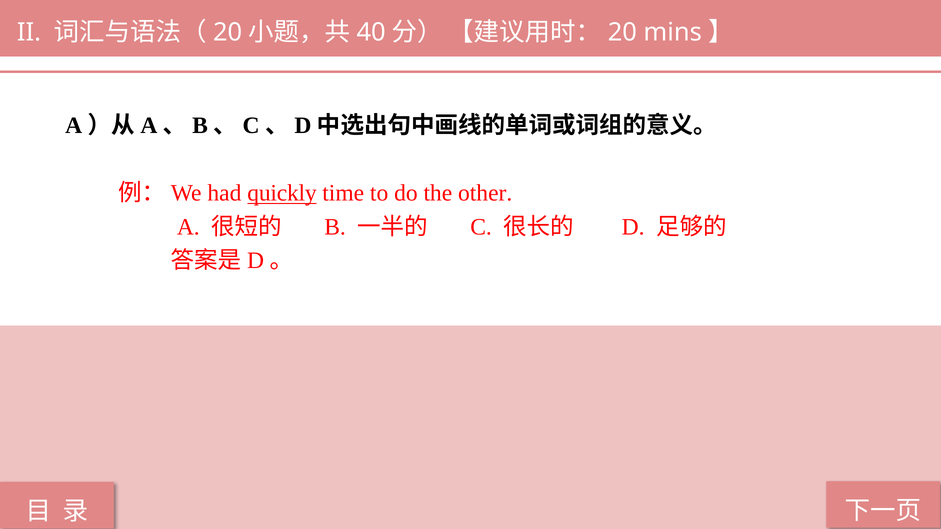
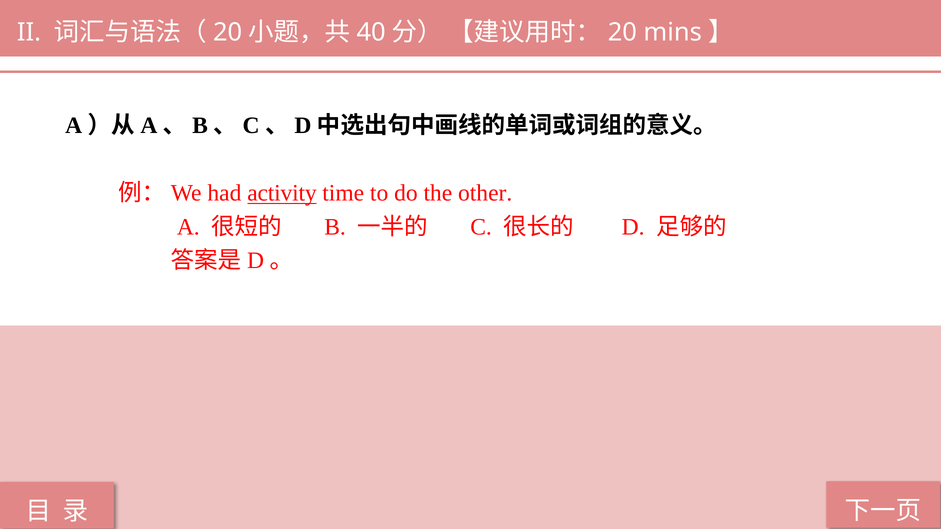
quickly: quickly -> activity
